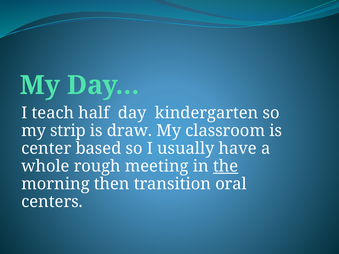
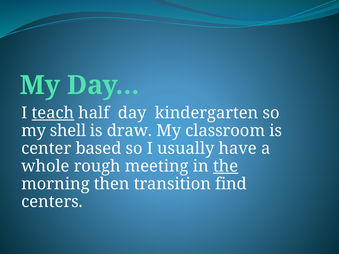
teach underline: none -> present
strip: strip -> shell
oral: oral -> find
